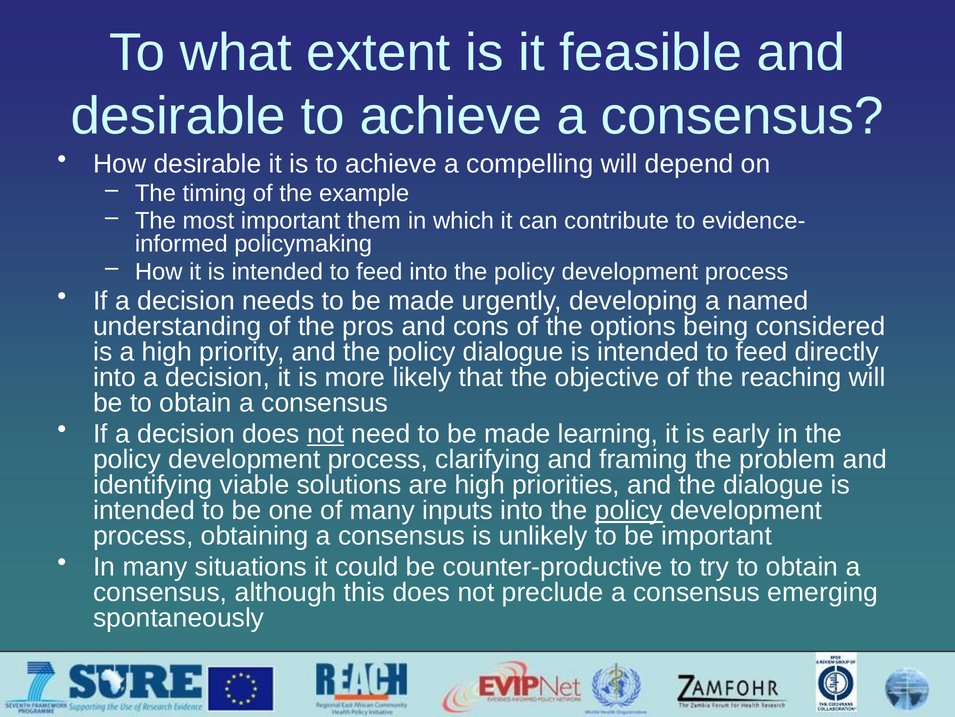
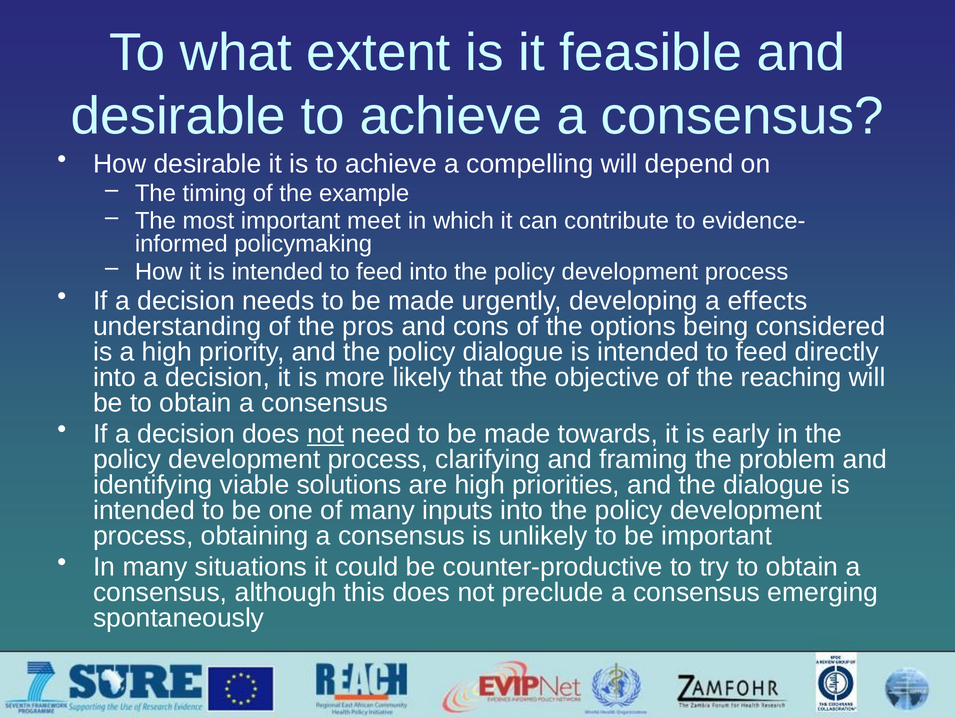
them: them -> meet
named: named -> effects
learning: learning -> towards
policy at (629, 510) underline: present -> none
